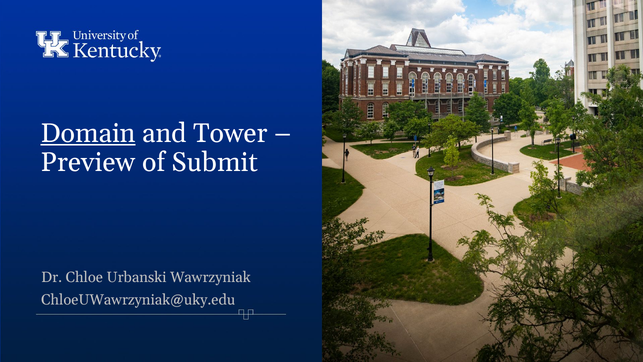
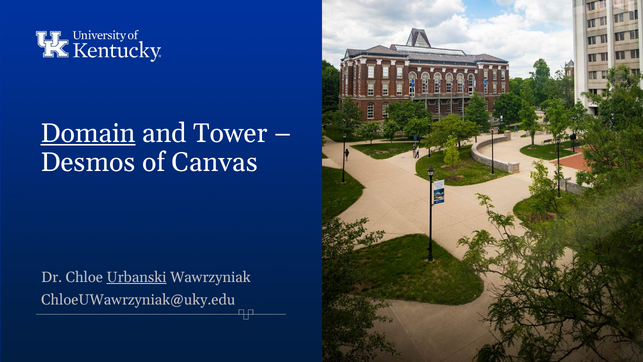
Preview: Preview -> Desmos
Submit: Submit -> Canvas
Urbanski underline: none -> present
